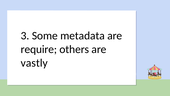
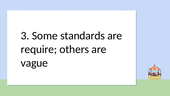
metadata: metadata -> standards
vastly: vastly -> vague
